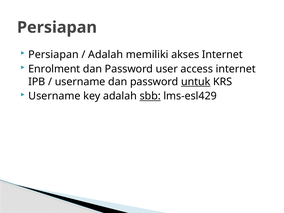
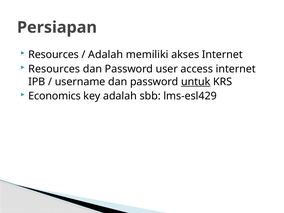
Persiapan at (54, 55): Persiapan -> Resources
Enrolment at (54, 69): Enrolment -> Resources
Username at (54, 96): Username -> Economics
sbb underline: present -> none
